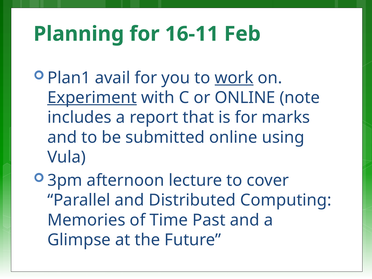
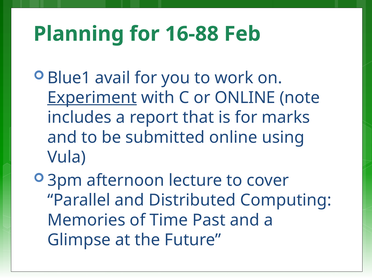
16-11: 16-11 -> 16-88
Plan1: Plan1 -> Blue1
work underline: present -> none
